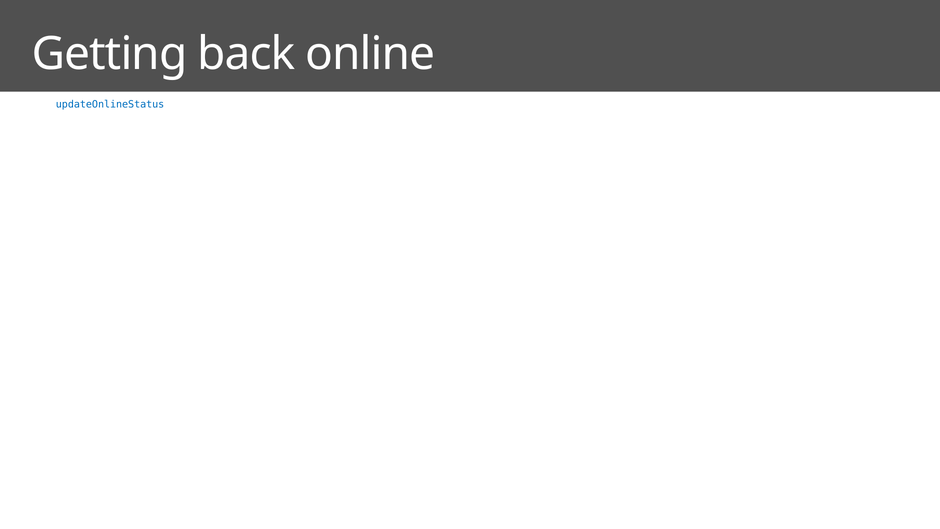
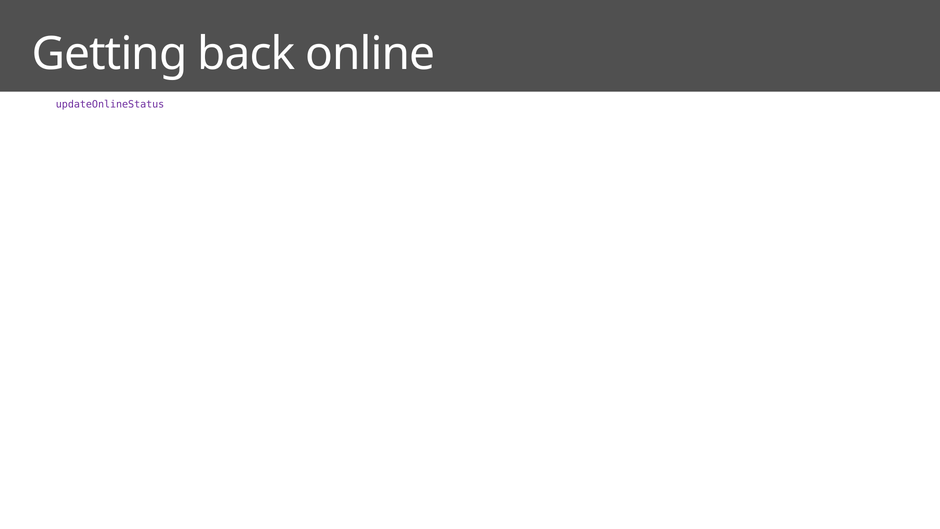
updateOnlineStatus at (110, 105) colour: blue -> purple
